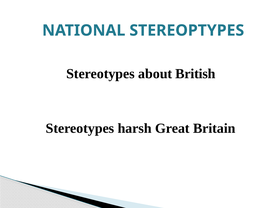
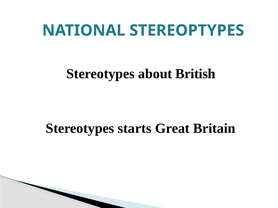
harsh: harsh -> starts
